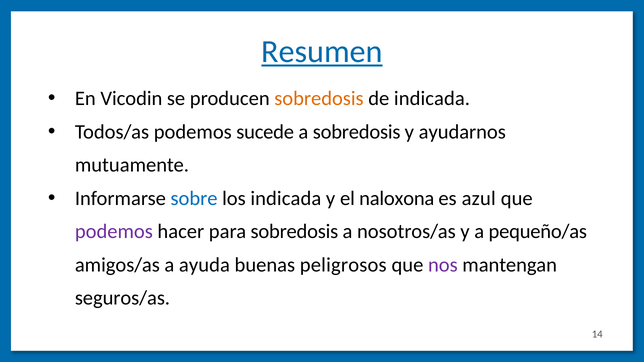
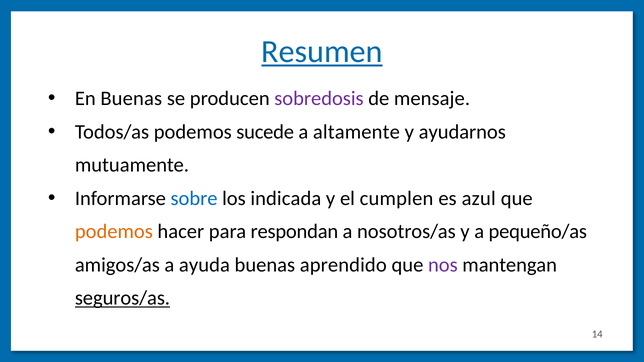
En Vicodin: Vicodin -> Buenas
sobredosis at (319, 99) colour: orange -> purple
de indicada: indicada -> mensaje
a sobredosis: sobredosis -> altamente
naloxona: naloxona -> cumplen
podemos at (114, 232) colour: purple -> orange
para sobredosis: sobredosis -> respondan
peligrosos: peligrosos -> aprendido
seguros/as underline: none -> present
